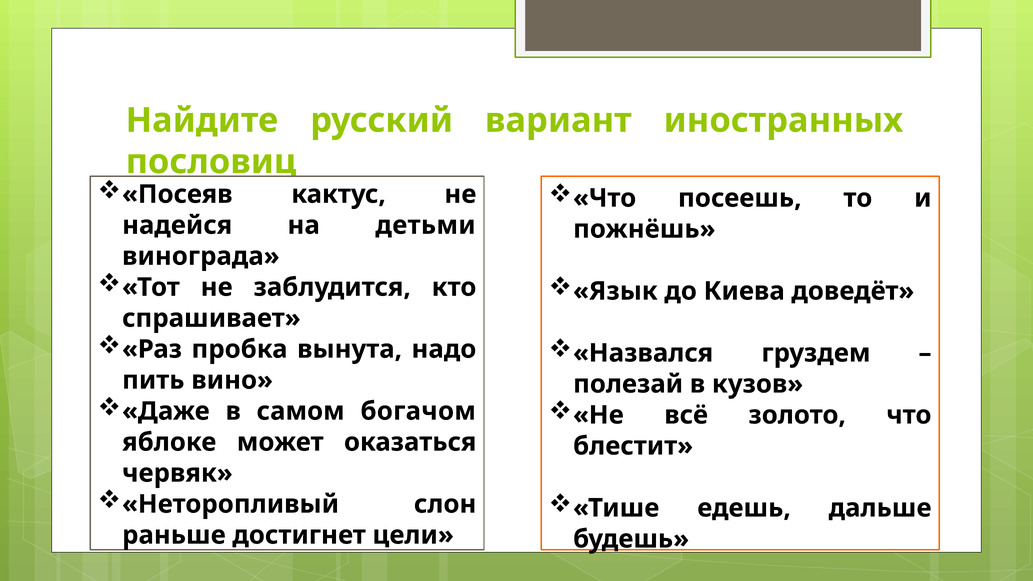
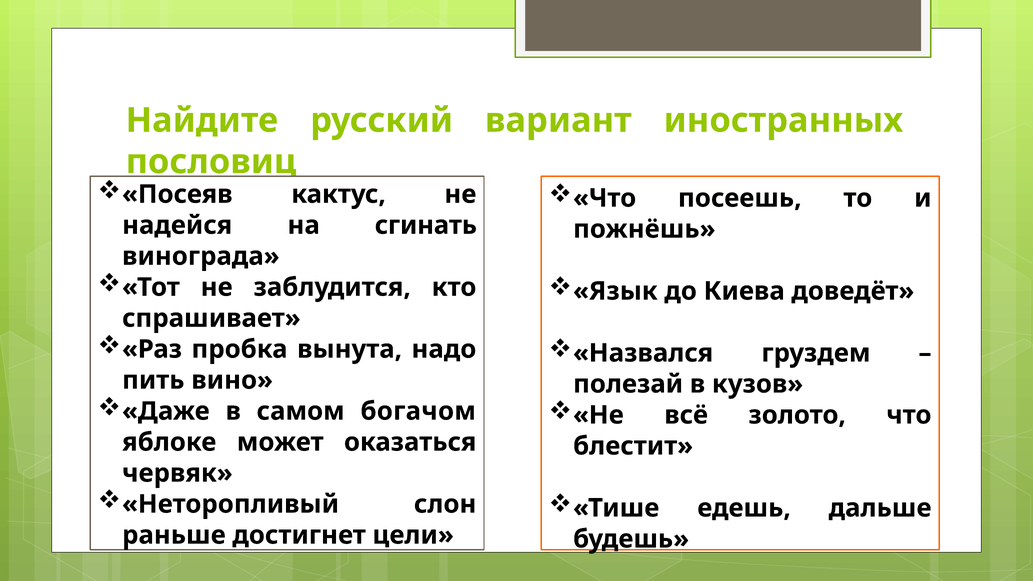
детьми: детьми -> сгинать
